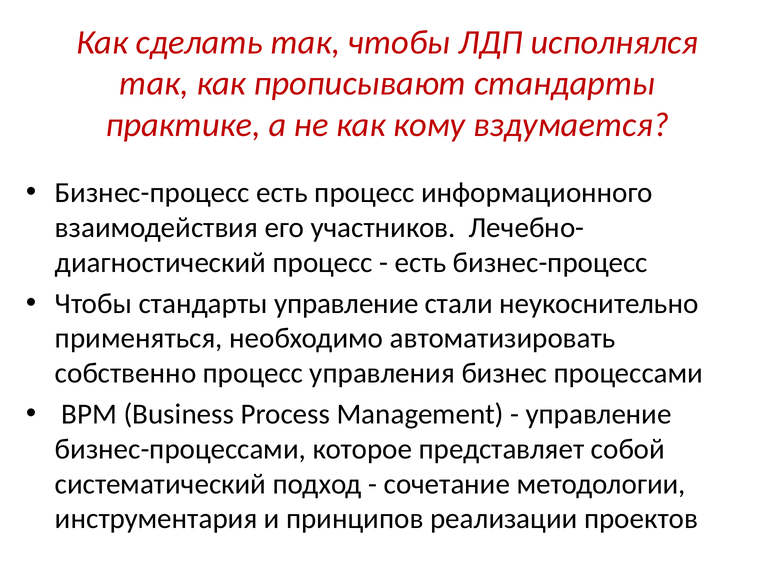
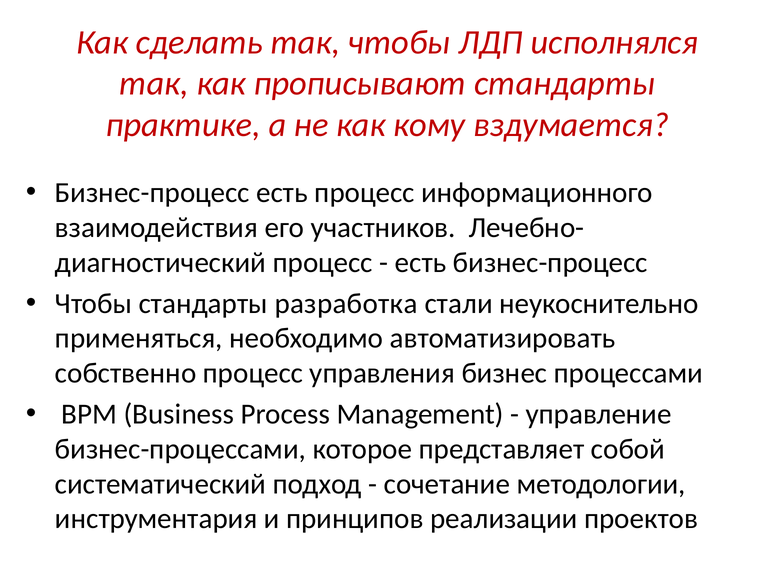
стандарты управление: управление -> разработка
